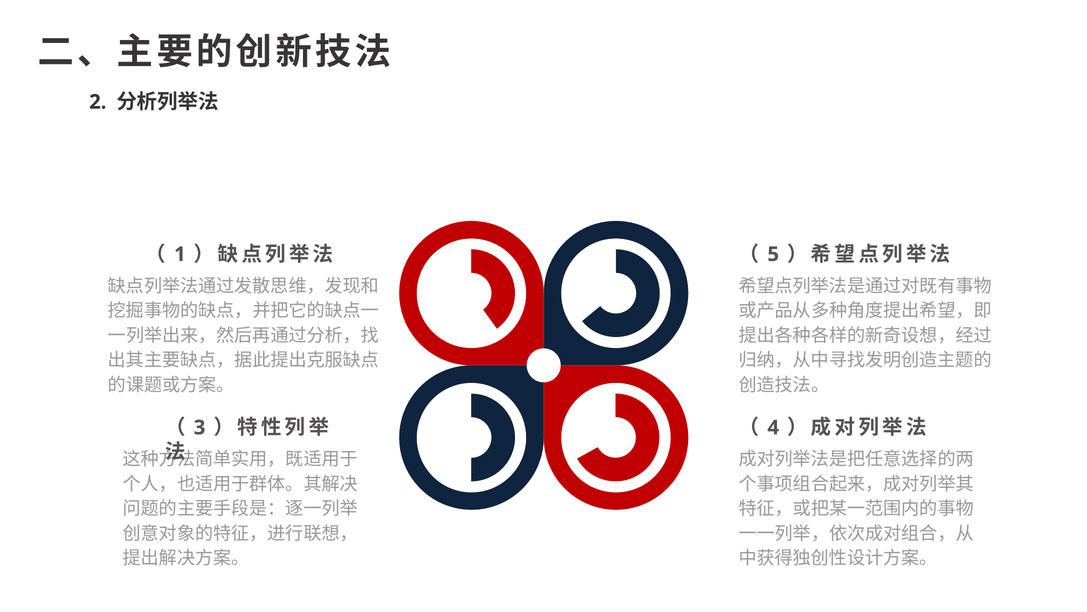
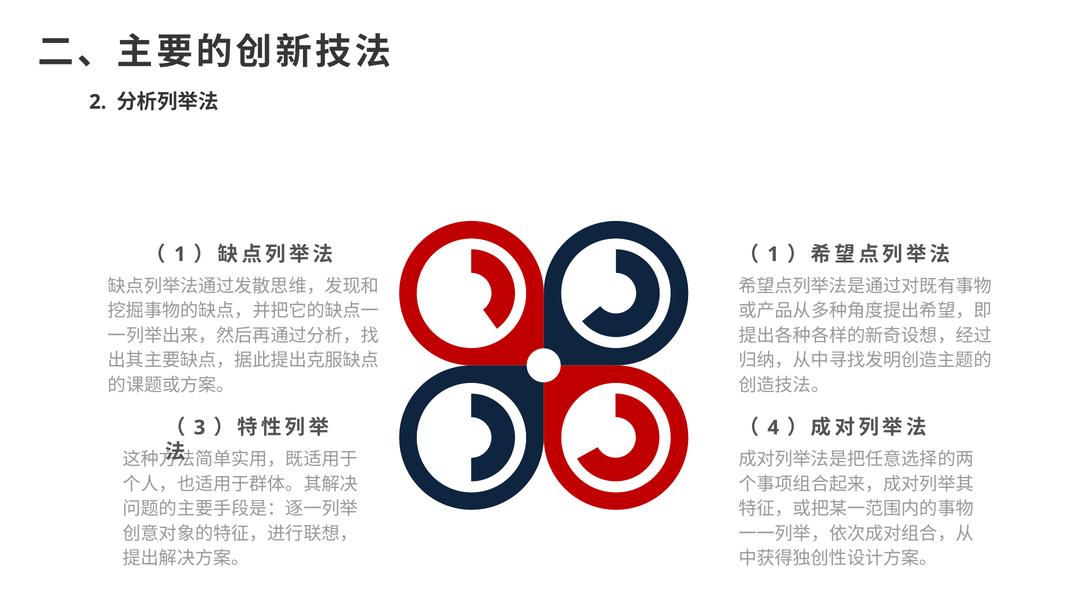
5 at (773, 254): 5 -> 1
